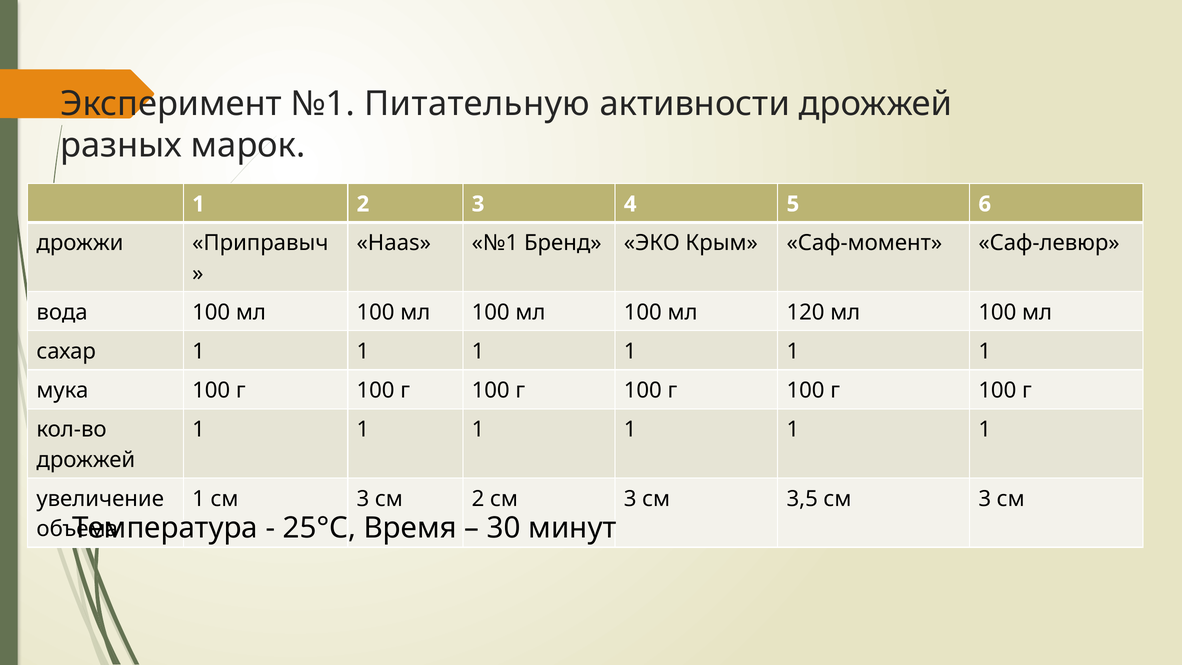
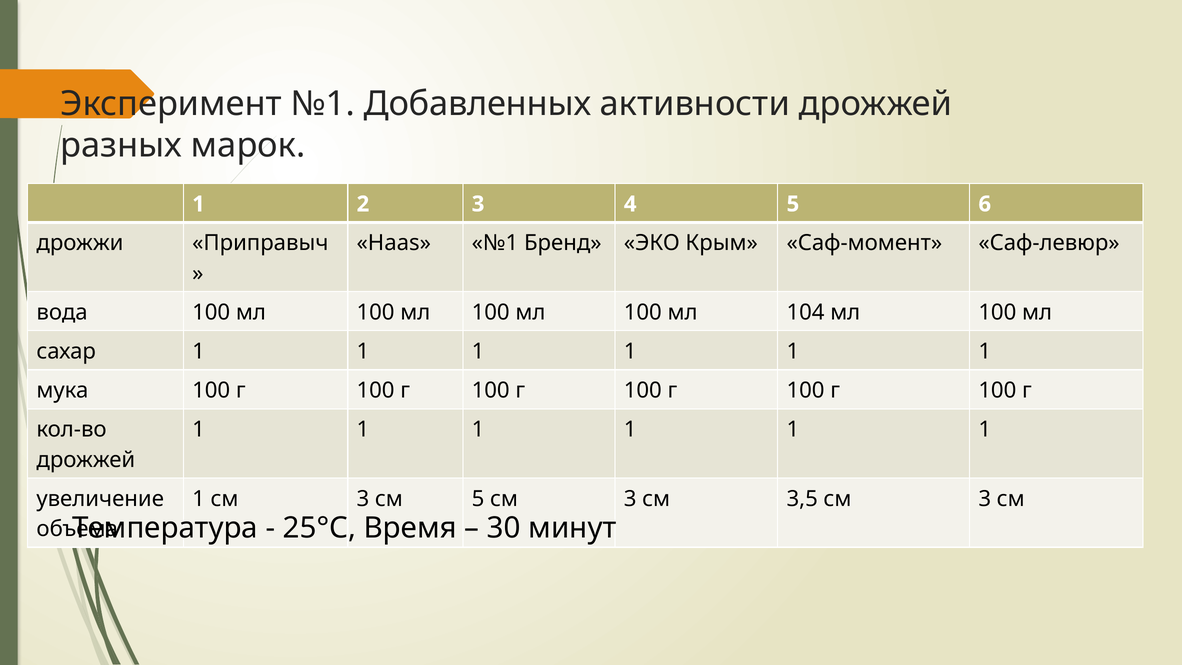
Питательную: Питательную -> Добавленных
120: 120 -> 104
см 2: 2 -> 5
